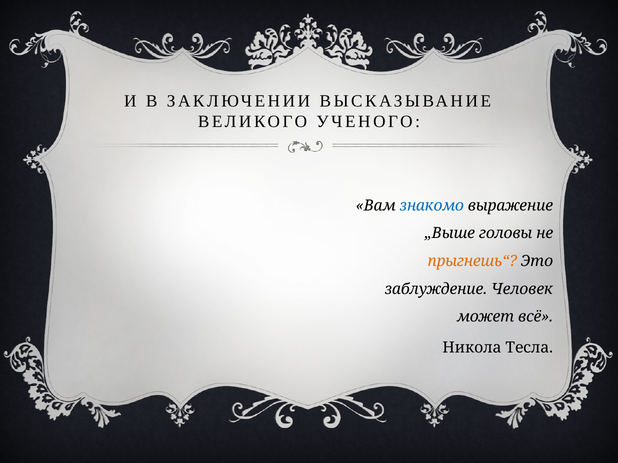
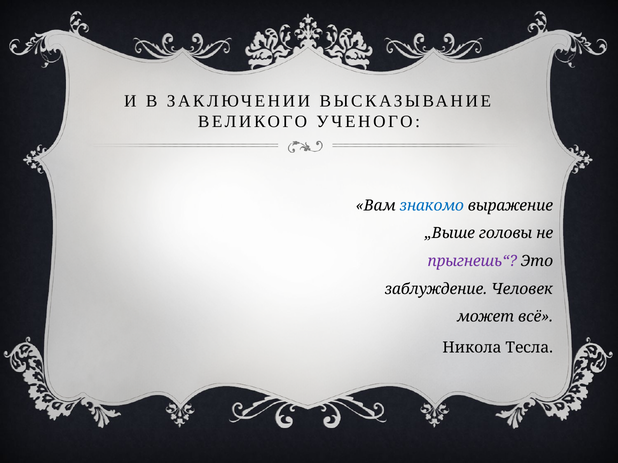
прыгнешь“ colour: orange -> purple
